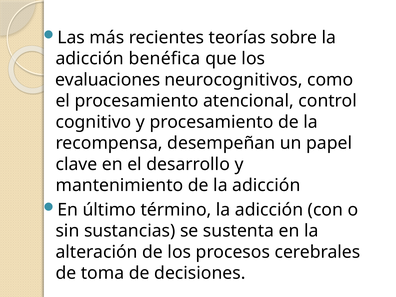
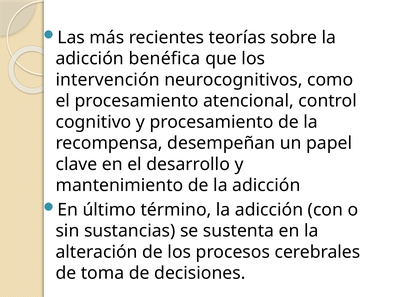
evaluaciones: evaluaciones -> intervención
